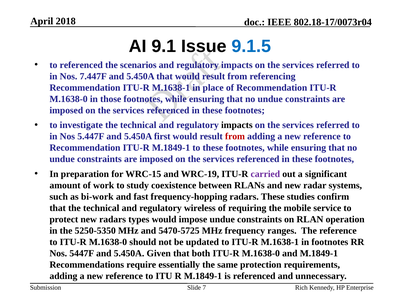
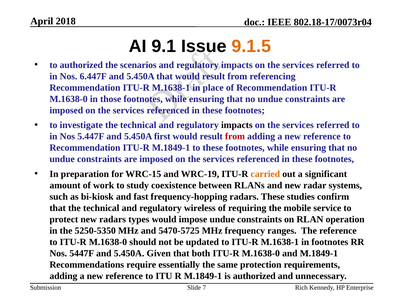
9.1.5 colour: blue -> orange
to referenced: referenced -> authorized
7.447F: 7.447F -> 6.447F
carried colour: purple -> orange
bi-work: bi-work -> bi-kiosk
is referenced: referenced -> authorized
